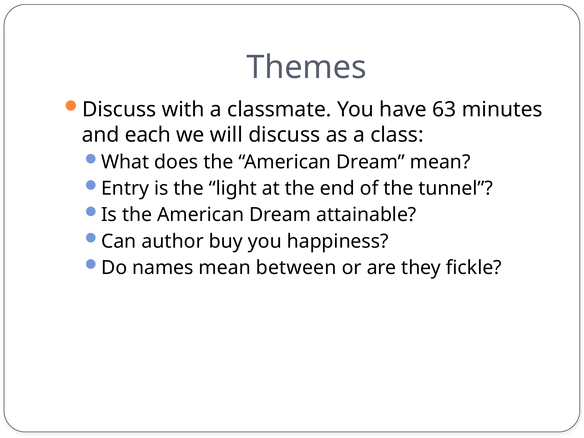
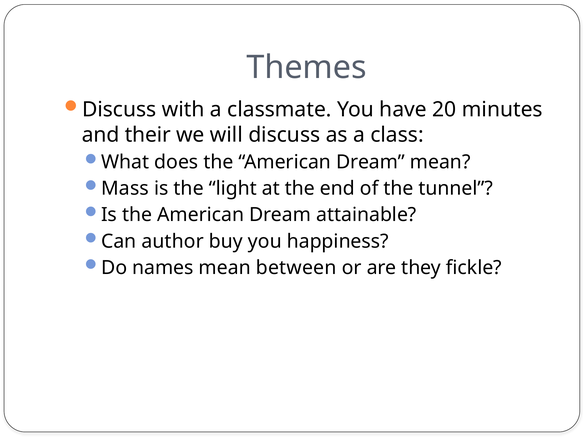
63: 63 -> 20
each: each -> their
Entry: Entry -> Mass
